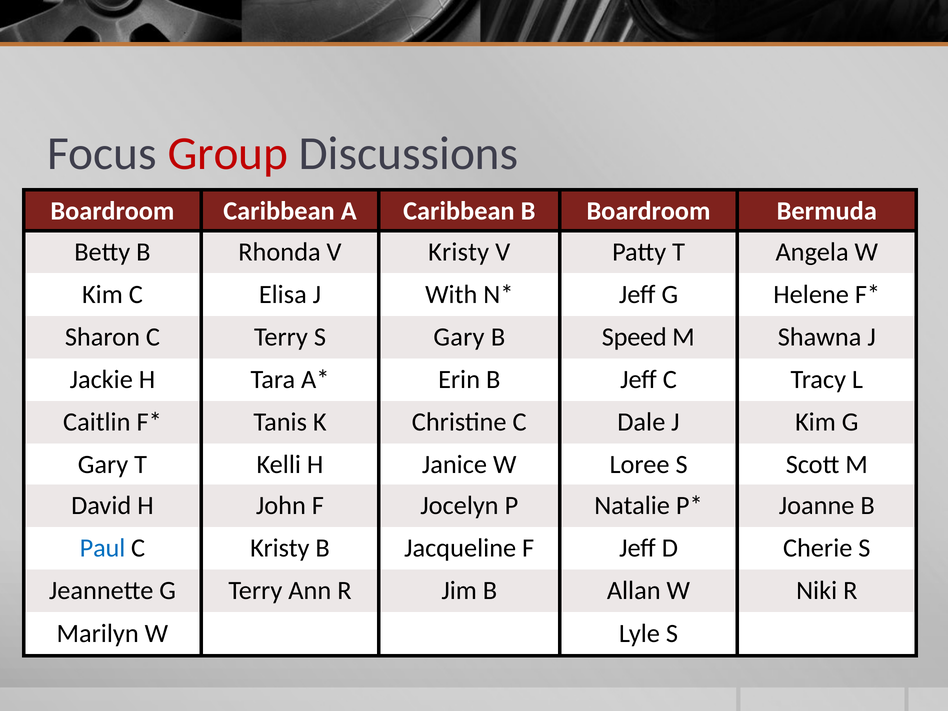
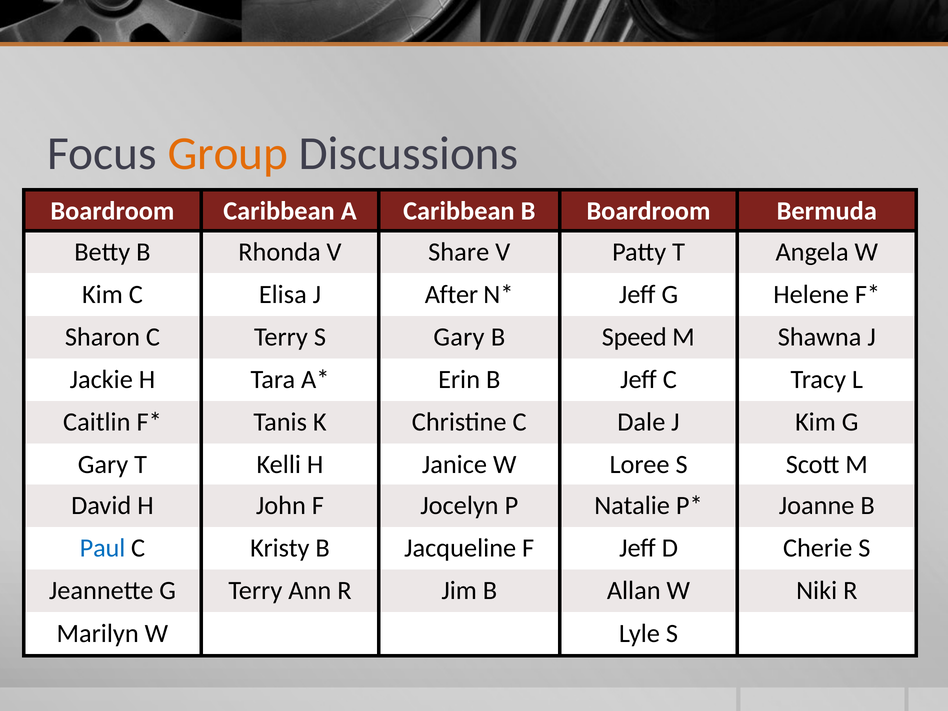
Group colour: red -> orange
V Kristy: Kristy -> Share
With: With -> After
